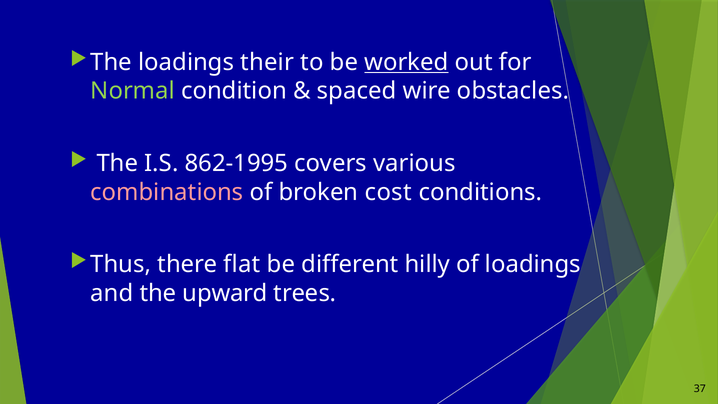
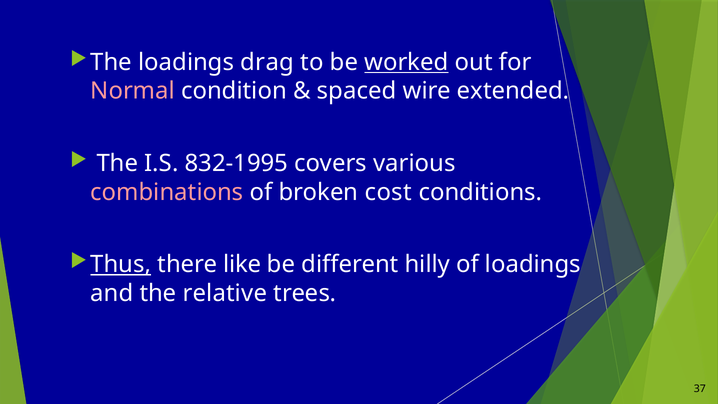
their: their -> drag
Normal colour: light green -> pink
obstacles: obstacles -> extended
862‐1995: 862‐1995 -> 832‐1995
Thus underline: none -> present
flat: flat -> like
upward: upward -> relative
